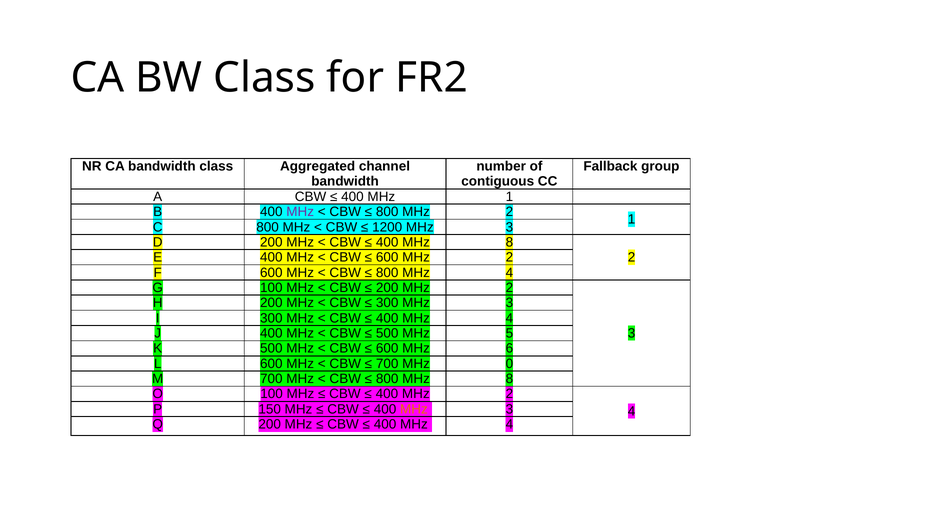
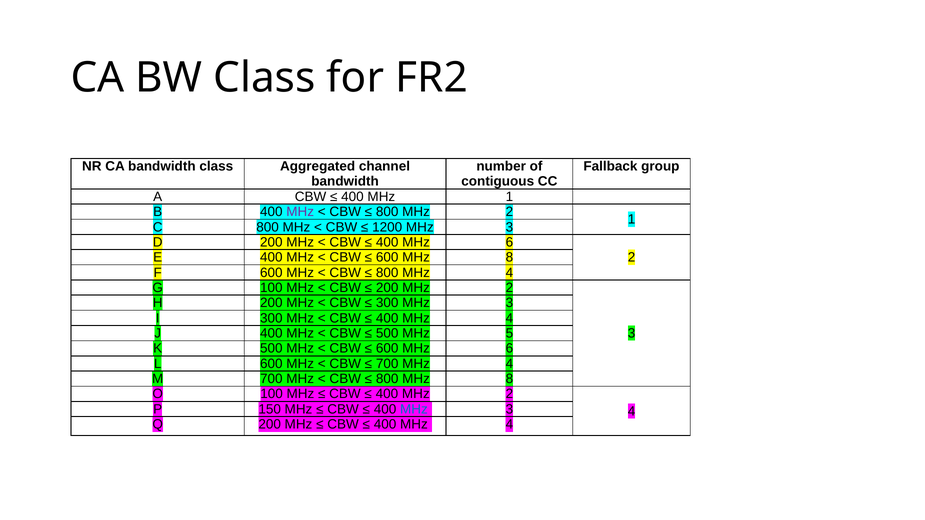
400 MHz 8: 8 -> 6
600 MHz 2: 2 -> 8
700 MHz 0: 0 -> 4
MHz at (414, 409) colour: orange -> blue
